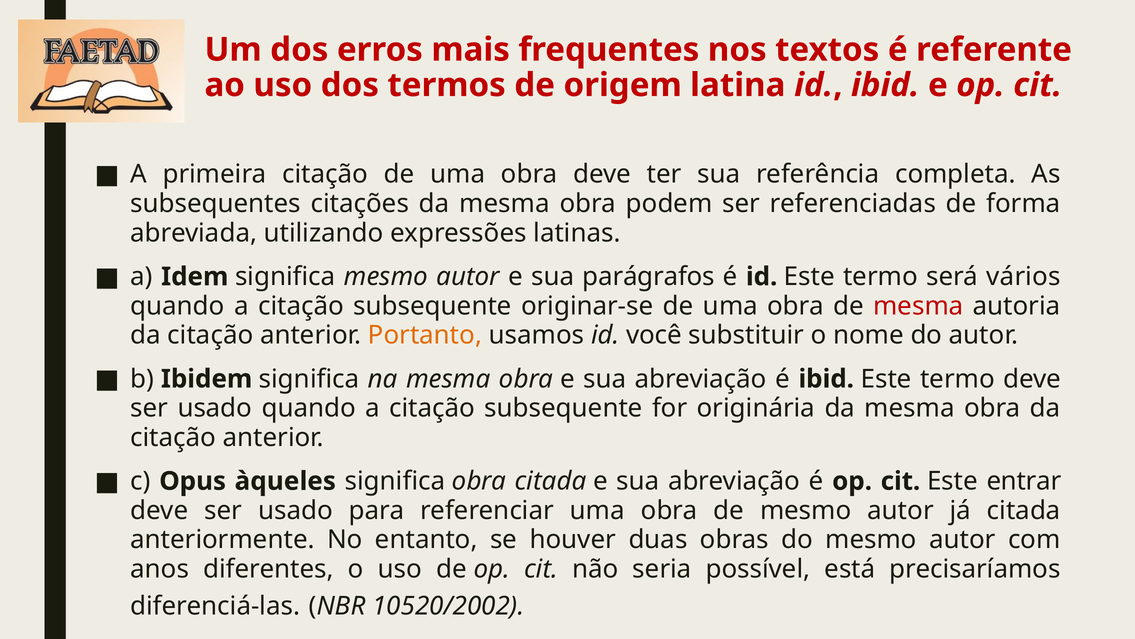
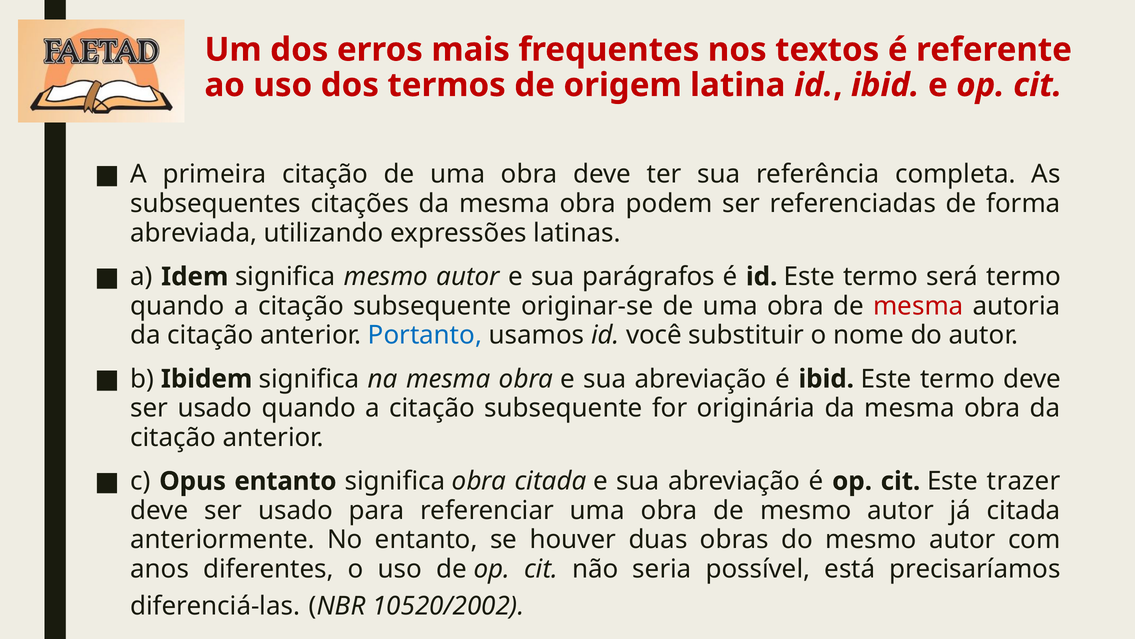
será vários: vários -> termo
Portanto colour: orange -> blue
Opus àqueles: àqueles -> entanto
entrar: entrar -> trazer
